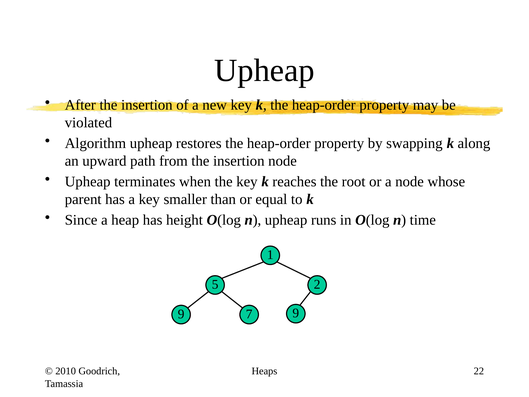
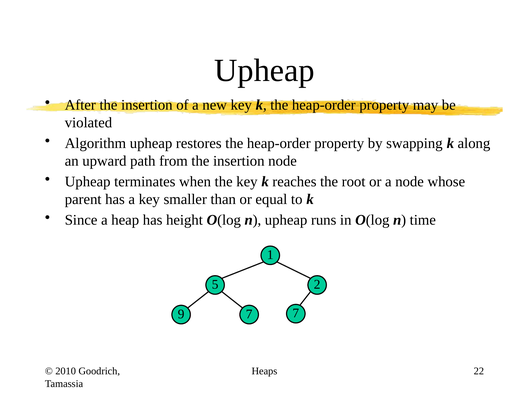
9 9: 9 -> 7
